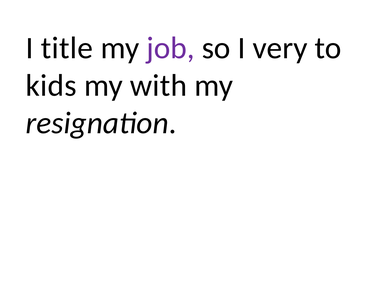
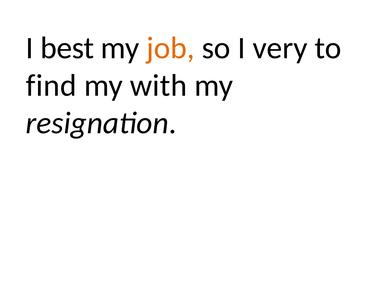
title: title -> best
job colour: purple -> orange
kids: kids -> find
